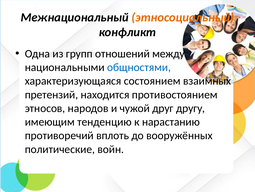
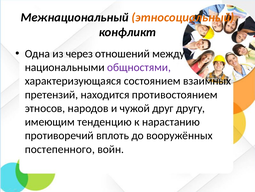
групп: групп -> через
общностями colour: blue -> purple
политические: политические -> постепенного
